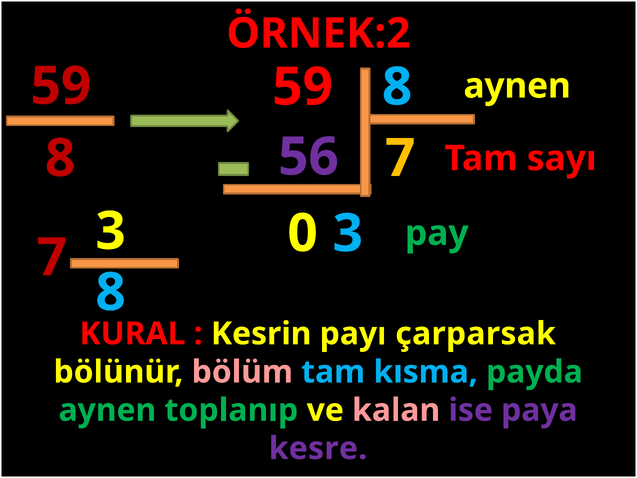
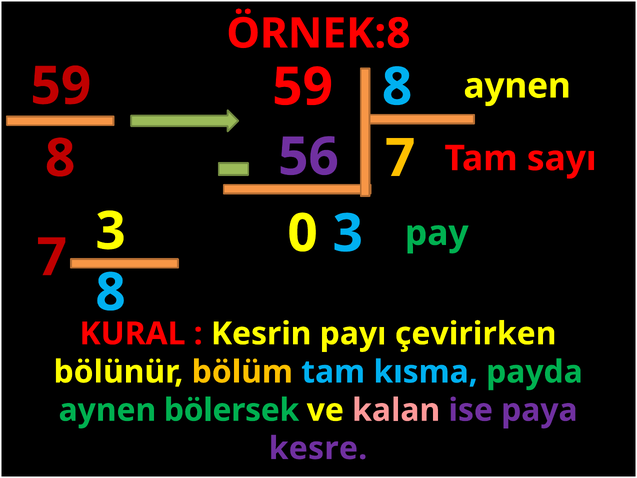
ÖRNEK:2: ÖRNEK:2 -> ÖRNEK:8
çarparsak: çarparsak -> çevirirken
bölüm colour: pink -> yellow
toplanıp: toplanıp -> bölersek
